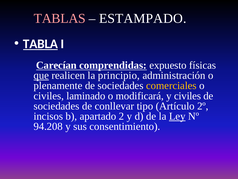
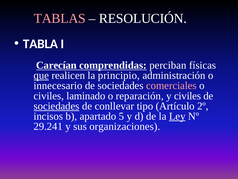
ESTAMPADO: ESTAMPADO -> RESOLUCIÓN
TABLA underline: present -> none
expuesto: expuesto -> perciban
plenamente: plenamente -> innecesario
comerciales colour: yellow -> pink
modificará: modificará -> reparación
sociedades at (57, 106) underline: none -> present
2: 2 -> 5
94.208: 94.208 -> 29.241
consentimiento: consentimiento -> organizaciones
